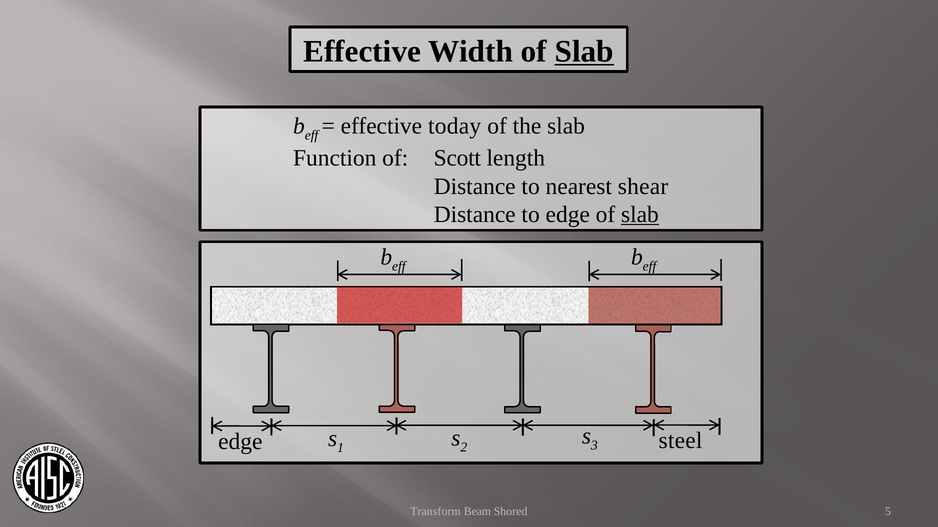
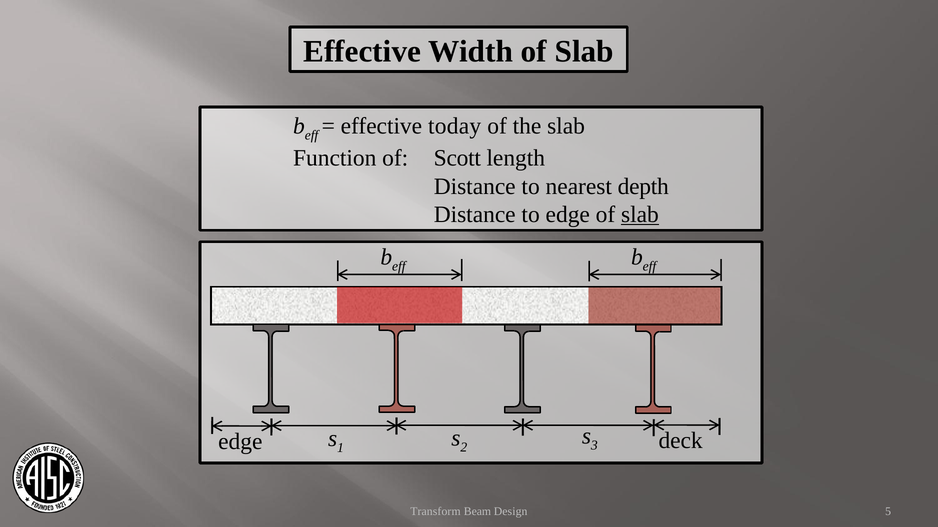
Slab at (584, 51) underline: present -> none
shear: shear -> depth
steel: steel -> deck
Shored: Shored -> Design
